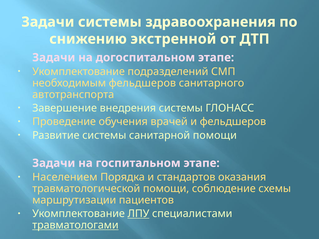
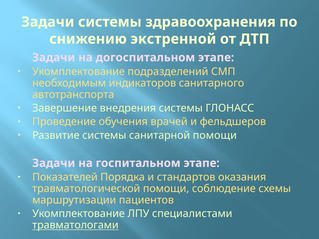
необходимым фельдшеров: фельдшеров -> индикаторов
Населением: Населением -> Показателей
ЛПУ underline: present -> none
